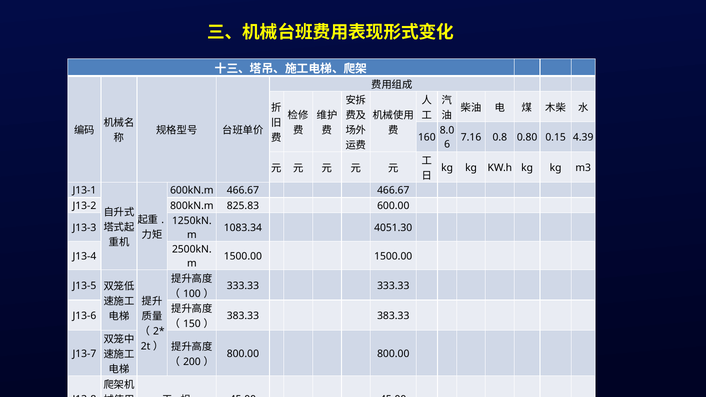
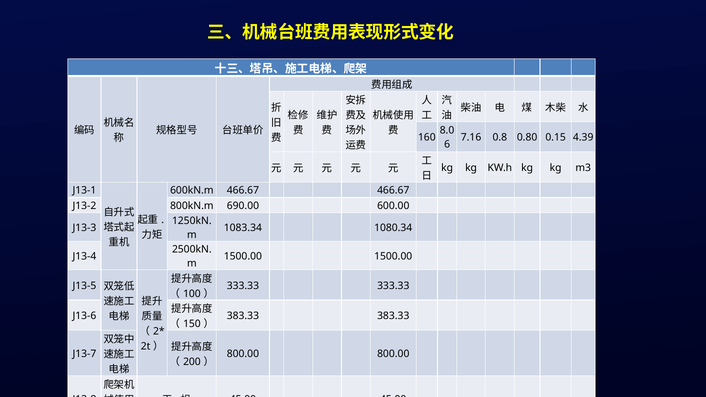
825.83: 825.83 -> 690.00
4051.30: 4051.30 -> 1080.34
